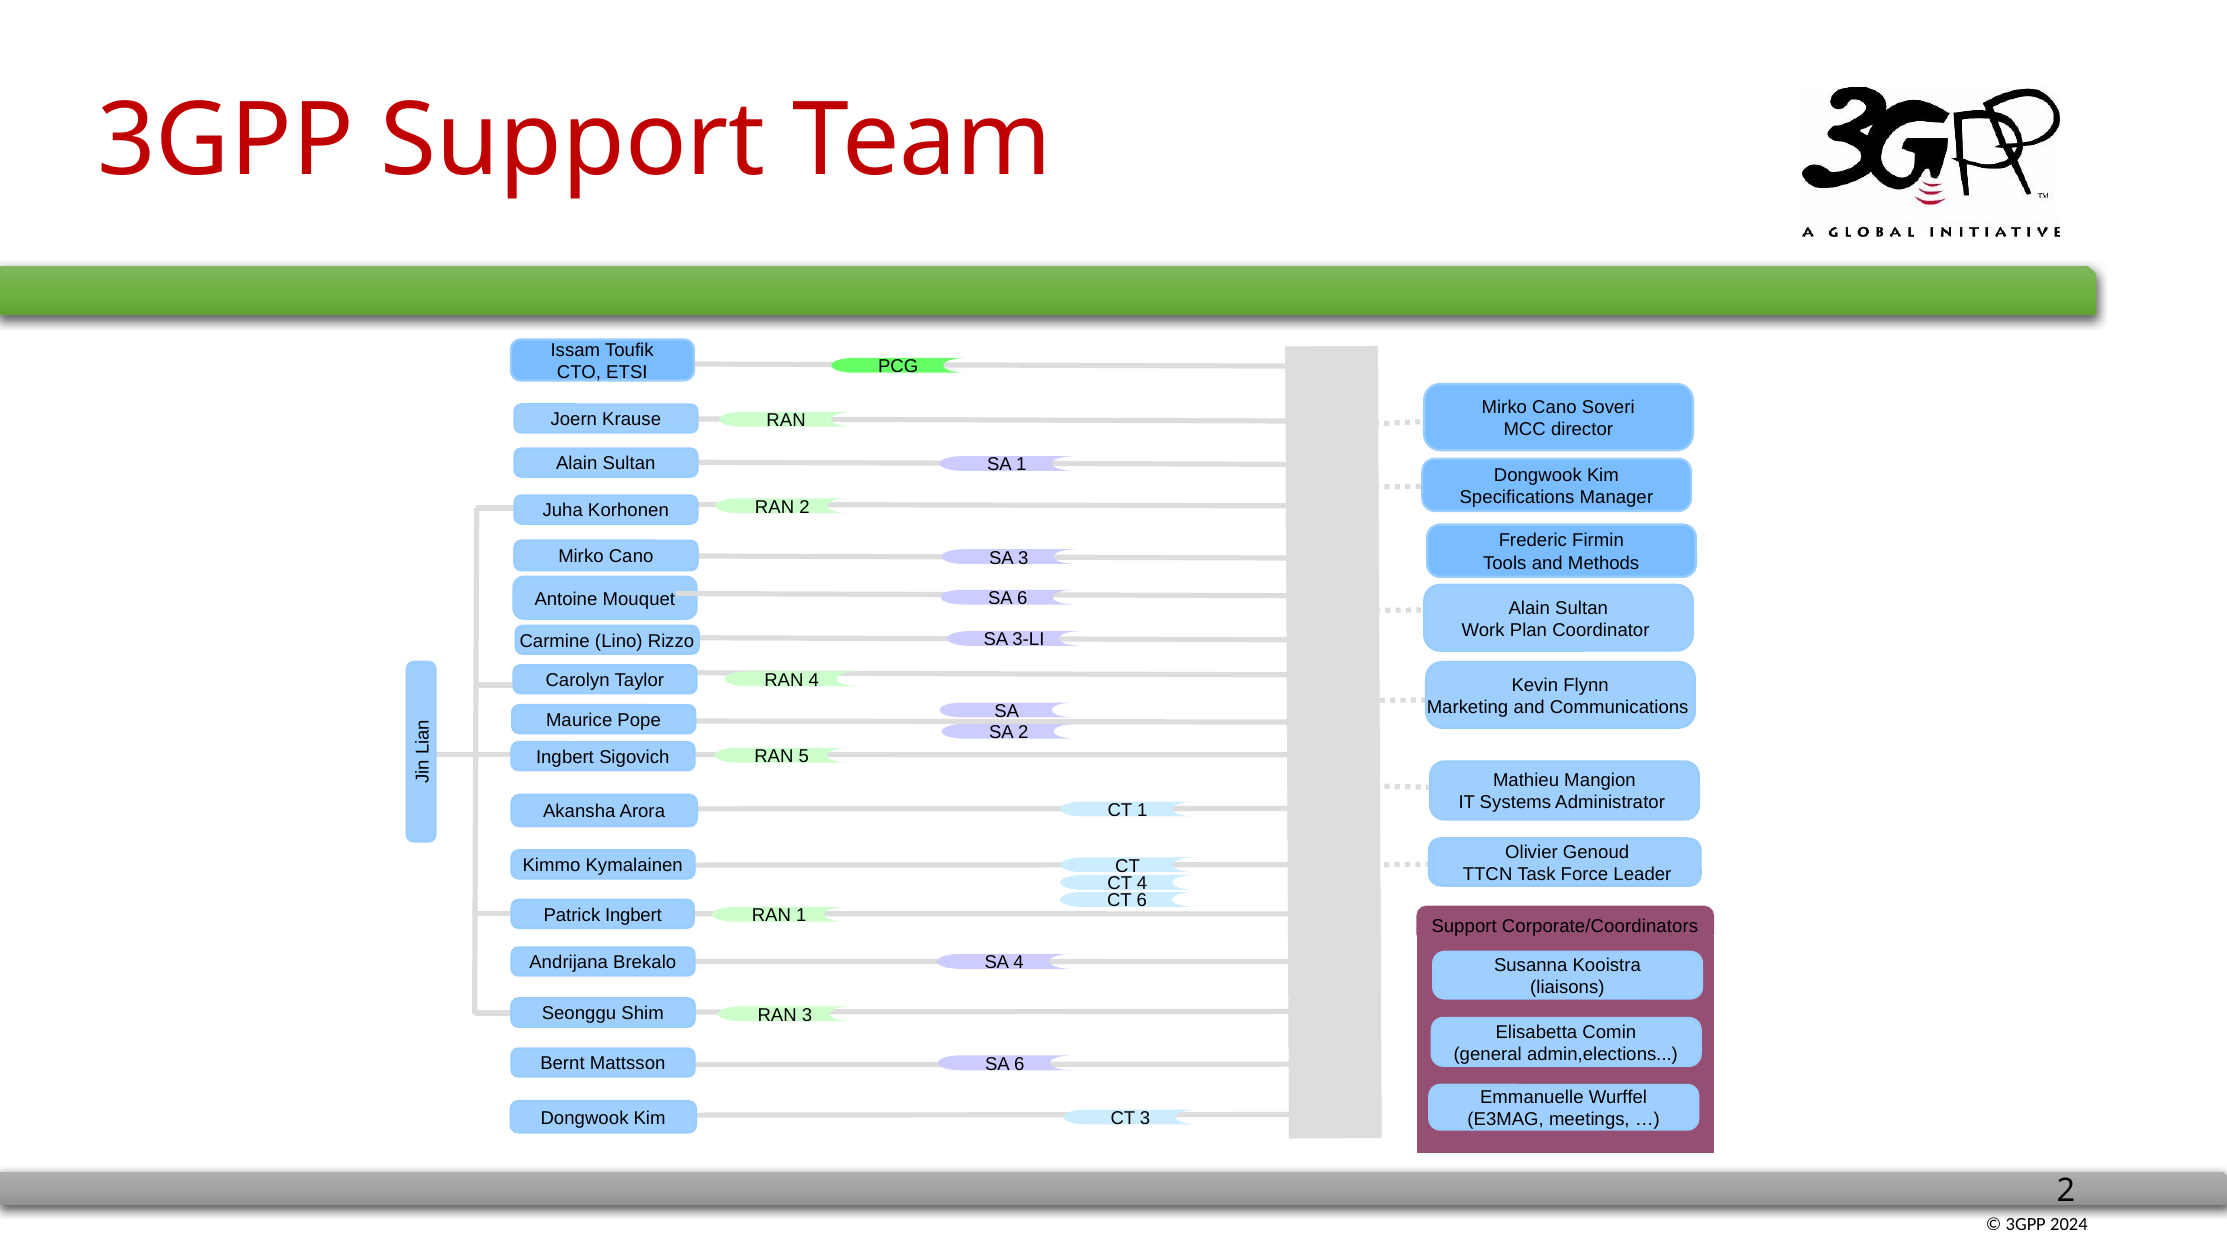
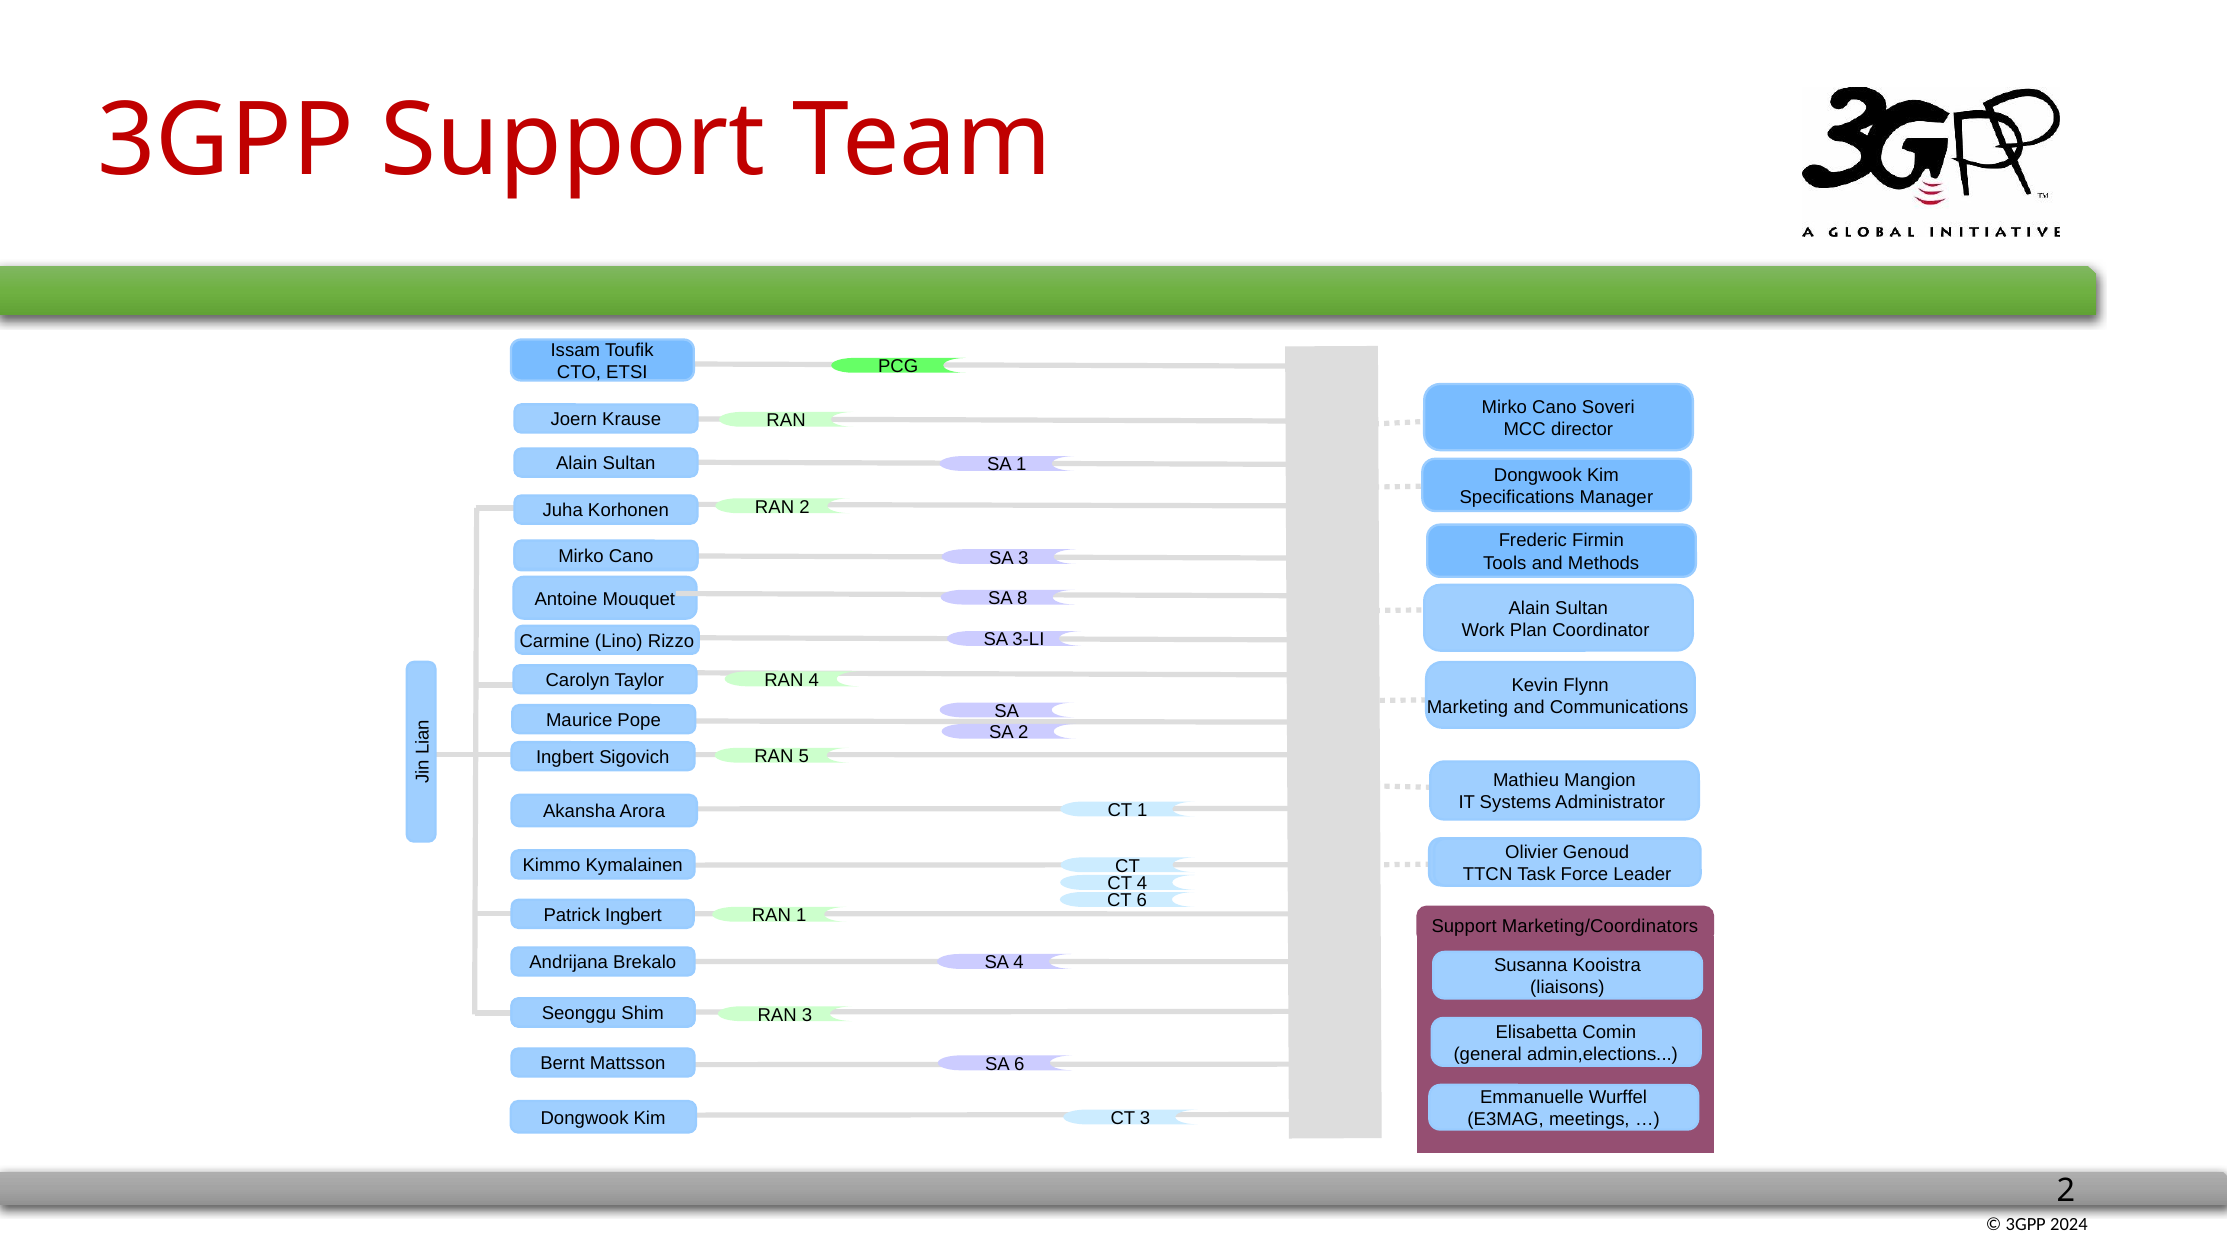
Mouquet SA 6: 6 -> 8
Corporate/Coordinators: Corporate/Coordinators -> Marketing/Coordinators
